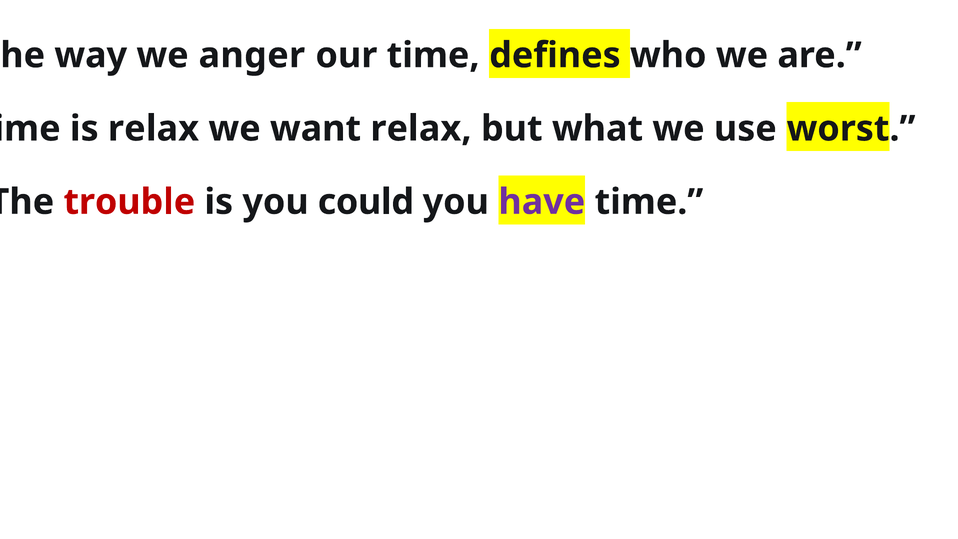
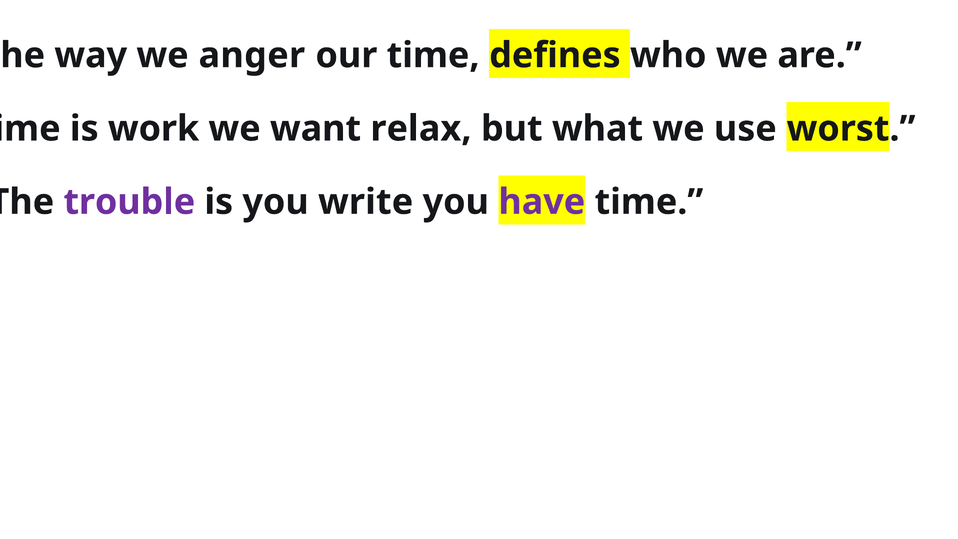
is relax: relax -> work
trouble colour: red -> purple
could: could -> write
